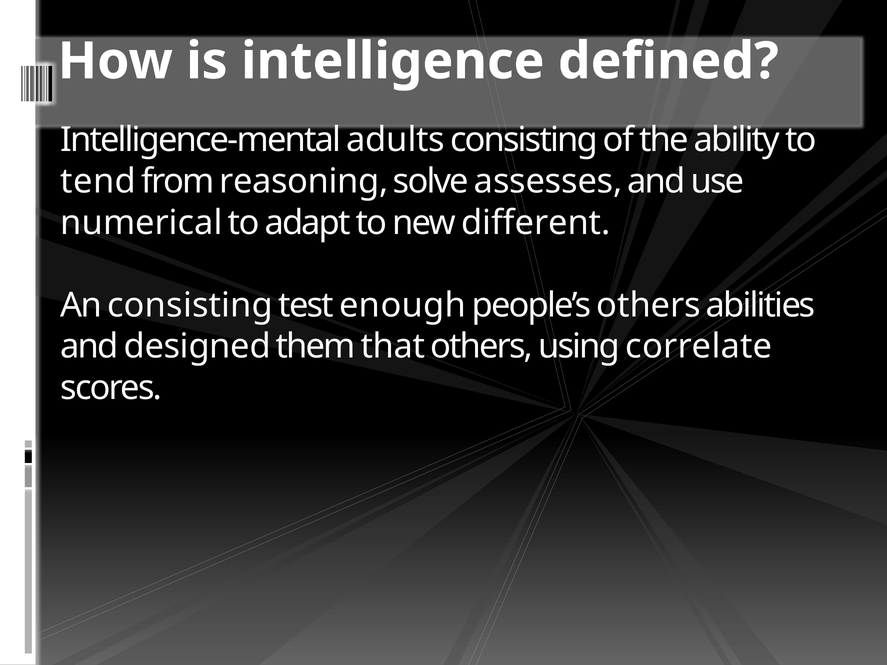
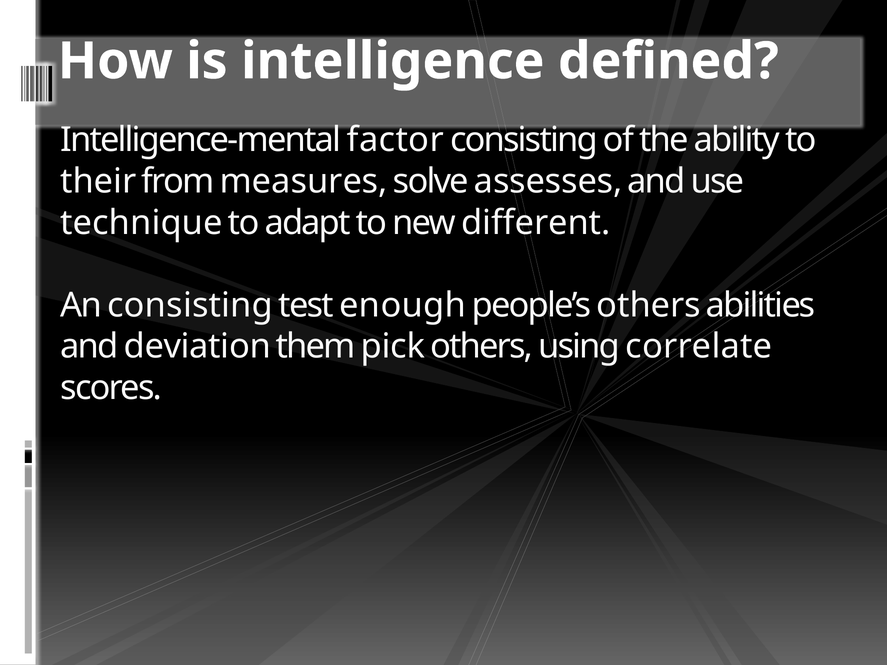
adults: adults -> factor
tend: tend -> their
reasoning: reasoning -> measures
numerical: numerical -> technique
designed: designed -> deviation
that: that -> pick
